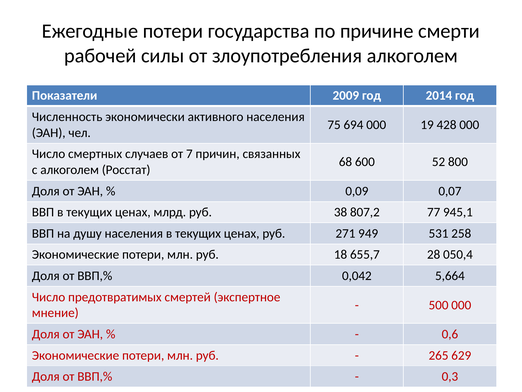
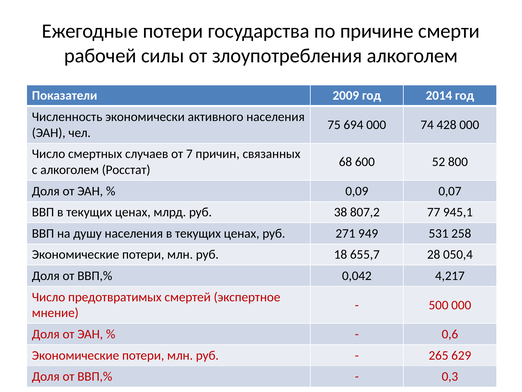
19: 19 -> 74
5,664: 5,664 -> 4,217
